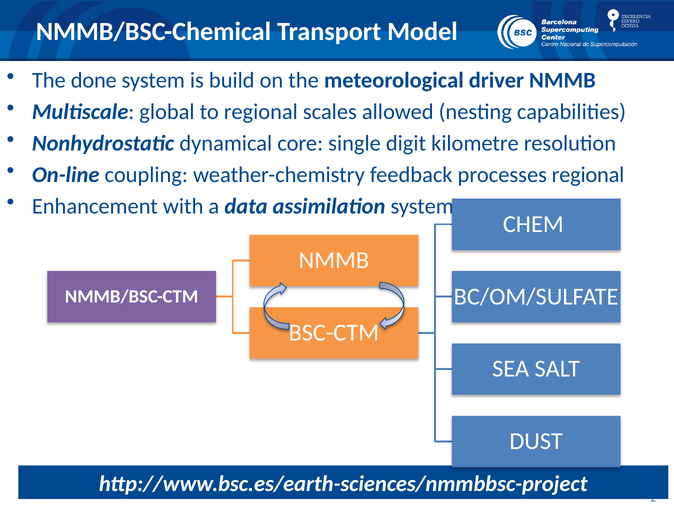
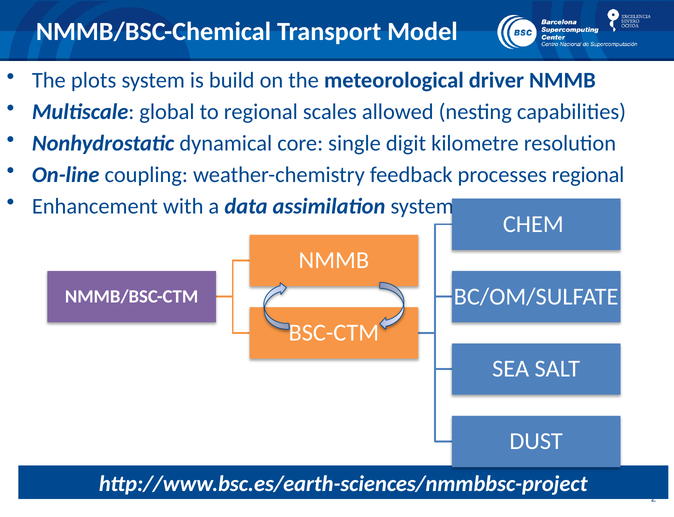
done: done -> plots
